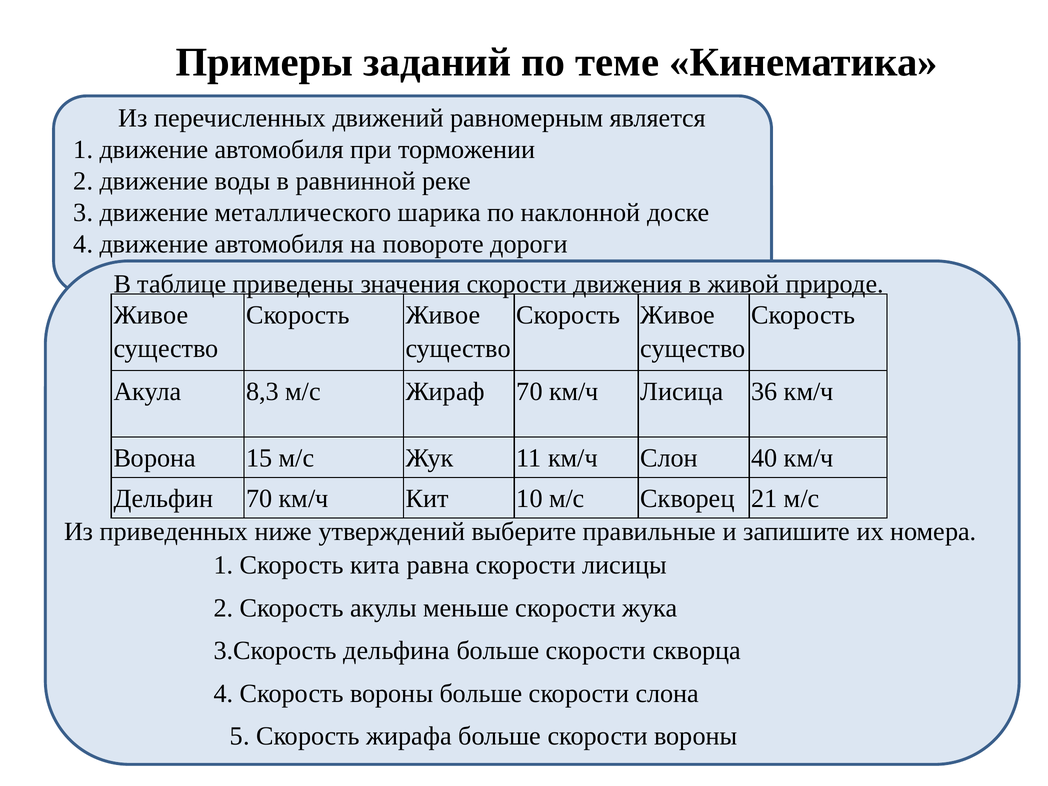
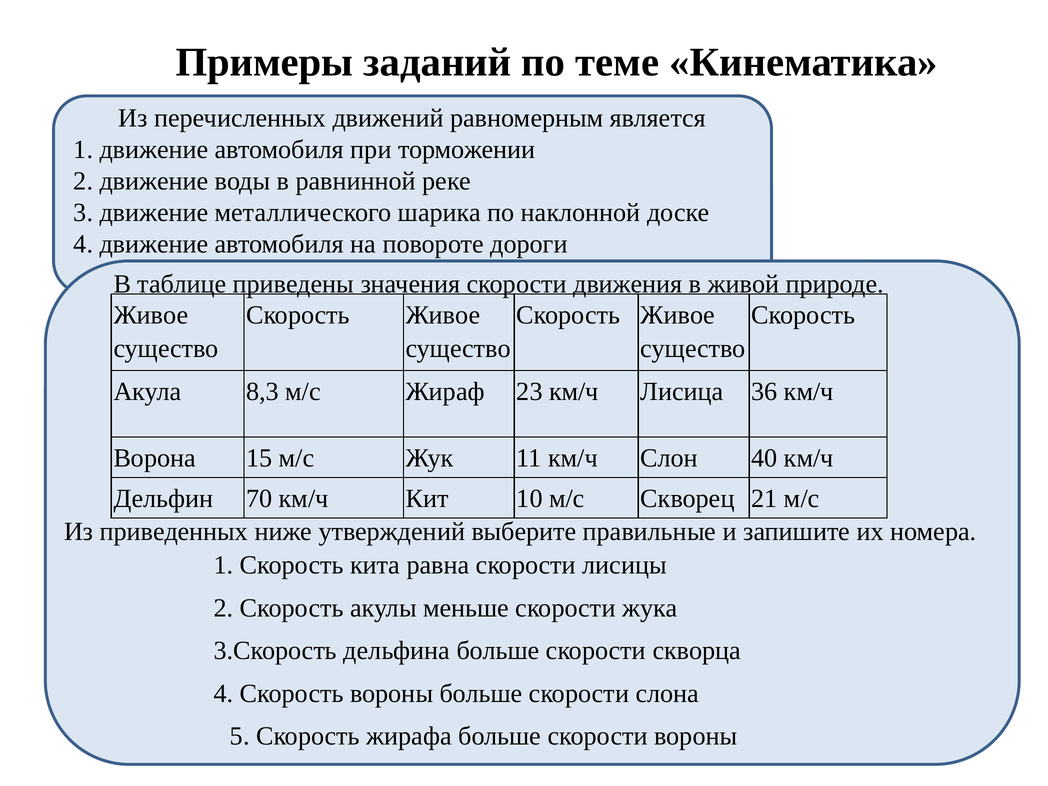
Жираф 70: 70 -> 23
